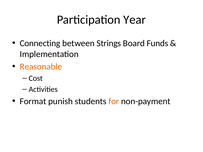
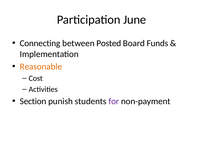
Year: Year -> June
Strings: Strings -> Posted
Format: Format -> Section
for colour: orange -> purple
